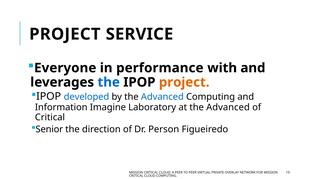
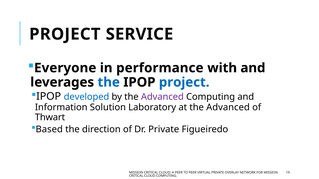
project at (184, 82) colour: orange -> blue
Advanced at (162, 97) colour: blue -> purple
Imagine: Imagine -> Solution
Critical at (50, 118): Critical -> Thwart
Senior: Senior -> Based
Dr Person: Person -> Private
